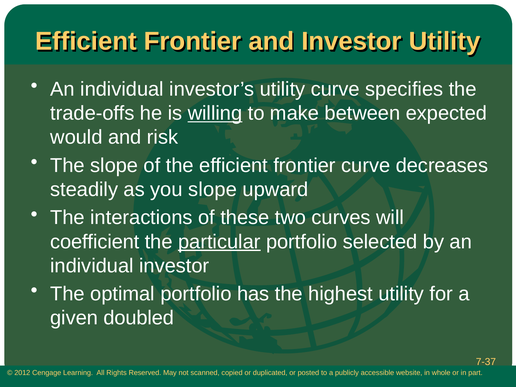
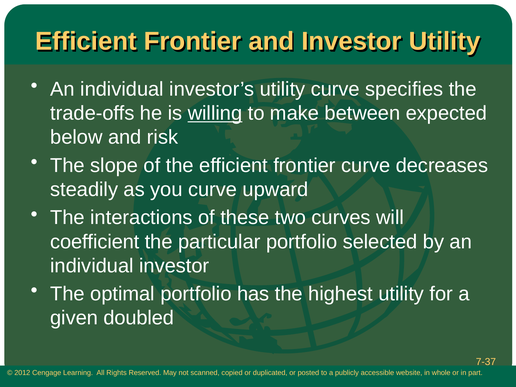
would: would -> below
you slope: slope -> curve
particular underline: present -> none
